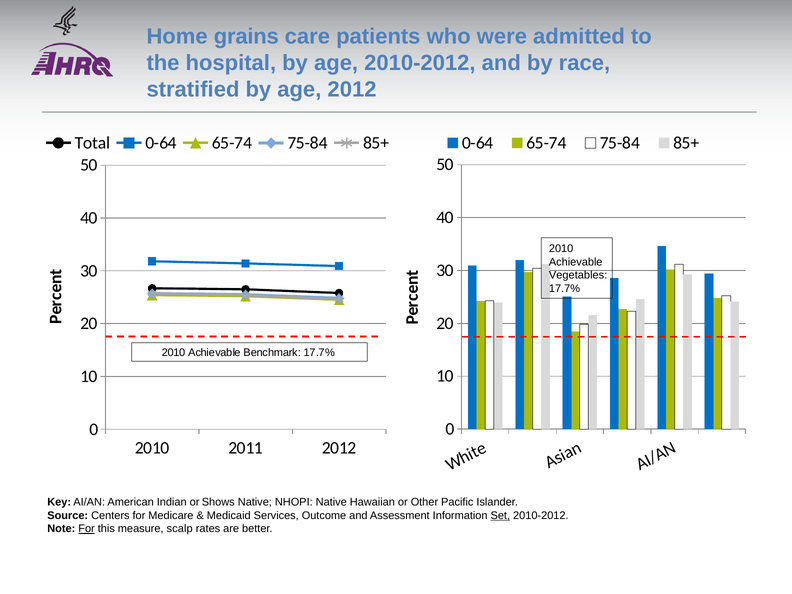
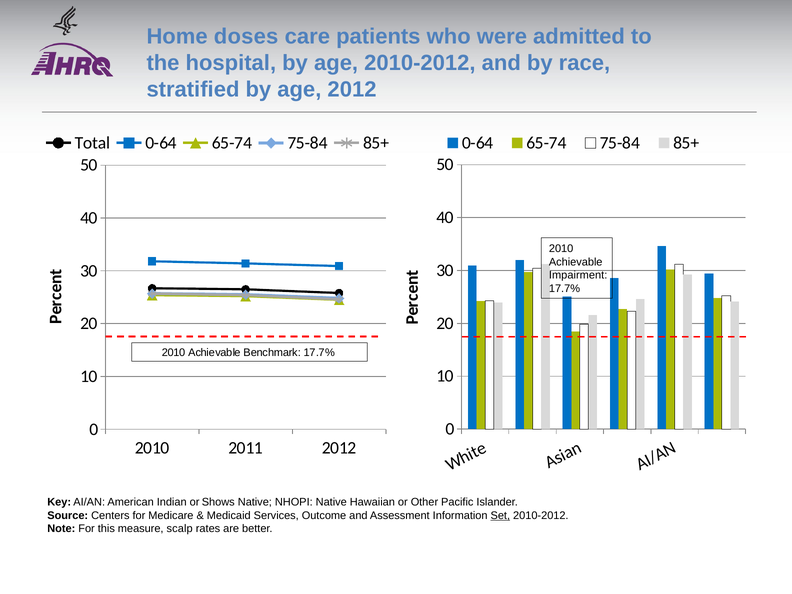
grains: grains -> doses
Vegetables: Vegetables -> Impairment
For at (87, 529) underline: present -> none
